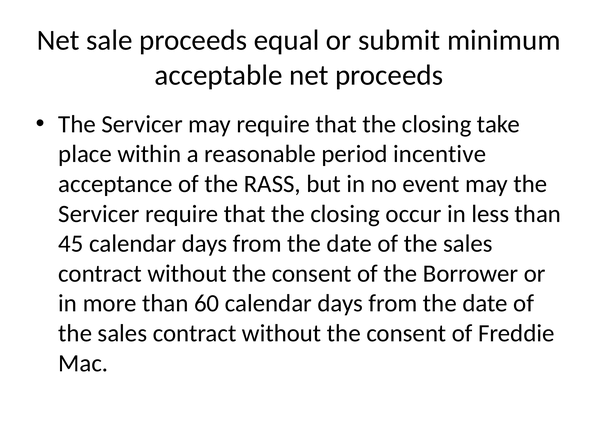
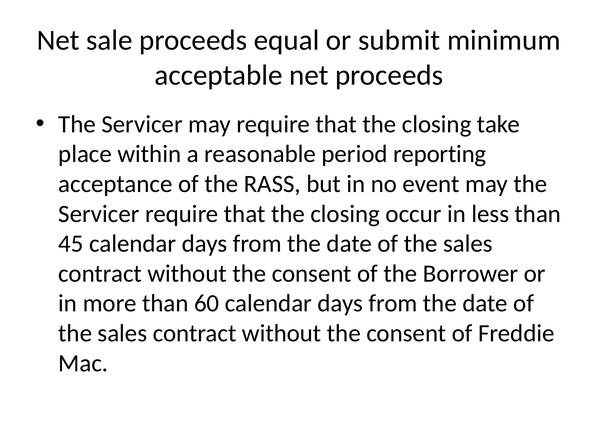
incentive: incentive -> reporting
